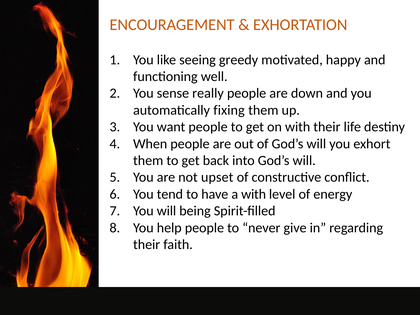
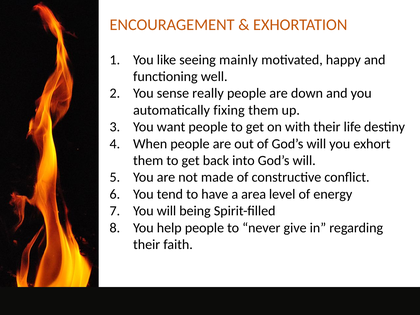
greedy: greedy -> mainly
upset: upset -> made
a with: with -> area
